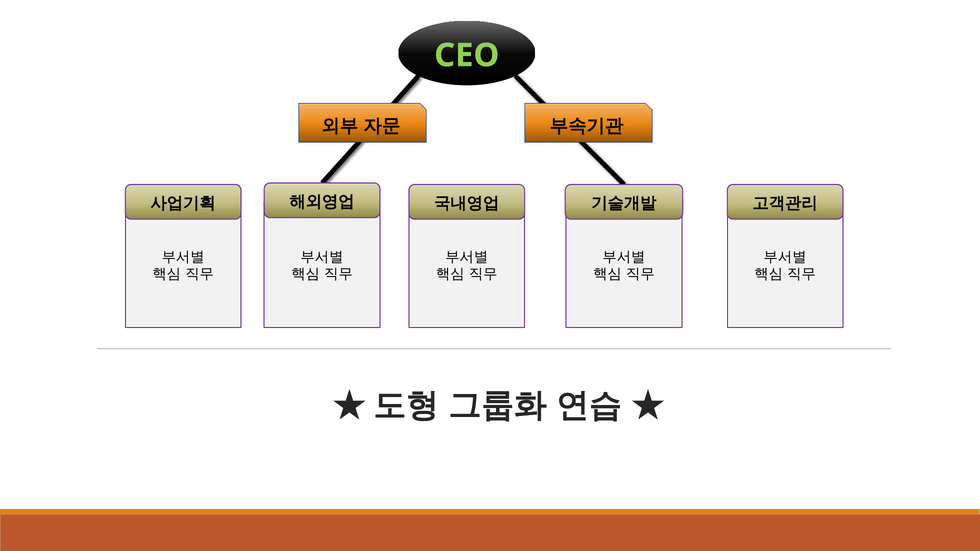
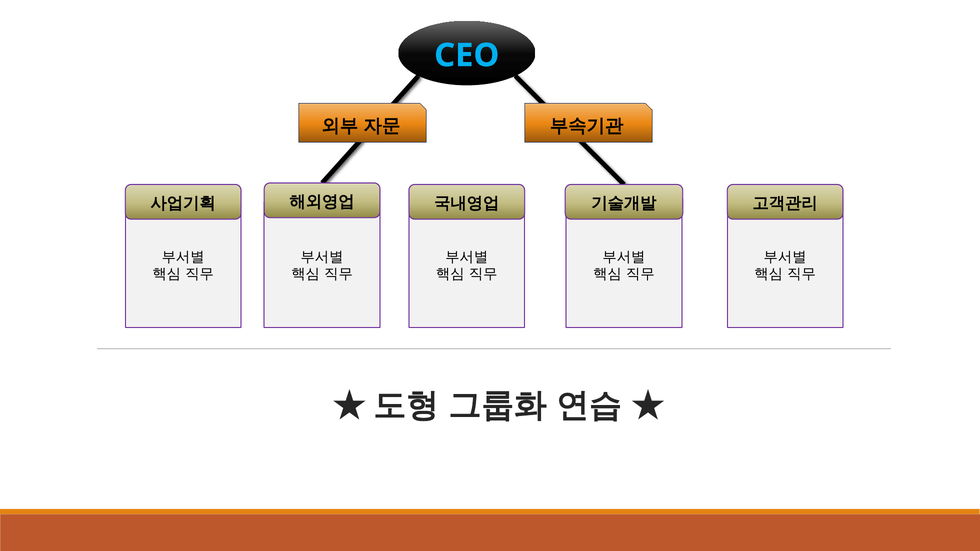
CEO colour: light green -> light blue
